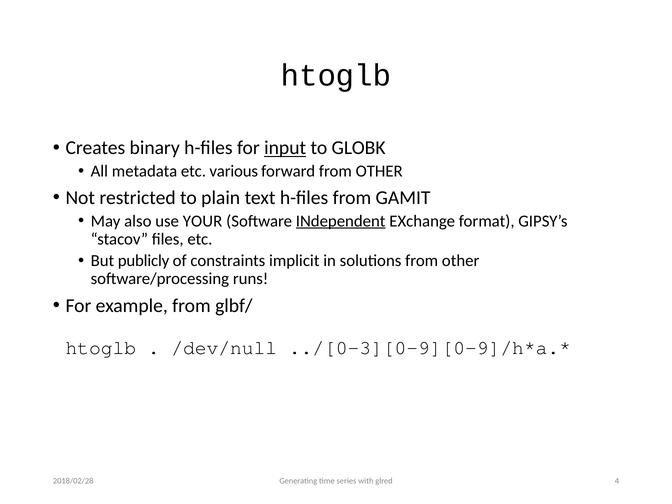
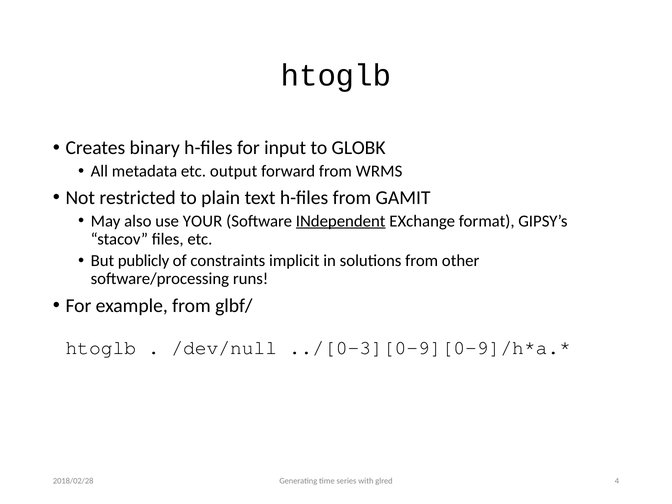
input underline: present -> none
various: various -> output
forward from OTHER: OTHER -> WRMS
